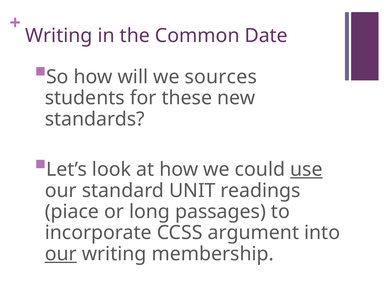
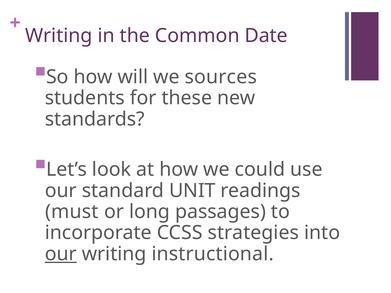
use underline: present -> none
piace: piace -> must
argument: argument -> strategies
membership: membership -> instructional
